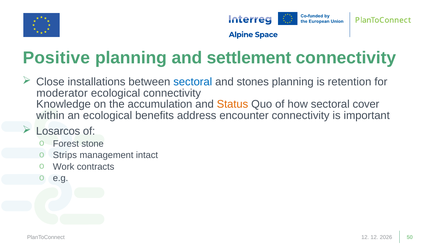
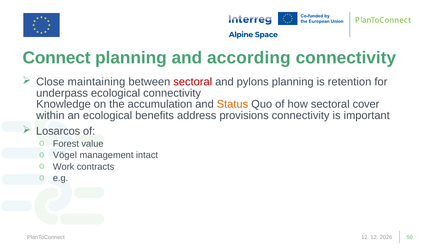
Positive: Positive -> Connect
settlement: settlement -> according
installations: installations -> maintaining
sectoral at (193, 82) colour: blue -> red
stones: stones -> pylons
moderator: moderator -> underpass
encounter: encounter -> provisions
stone: stone -> value
Strips: Strips -> Vögel
